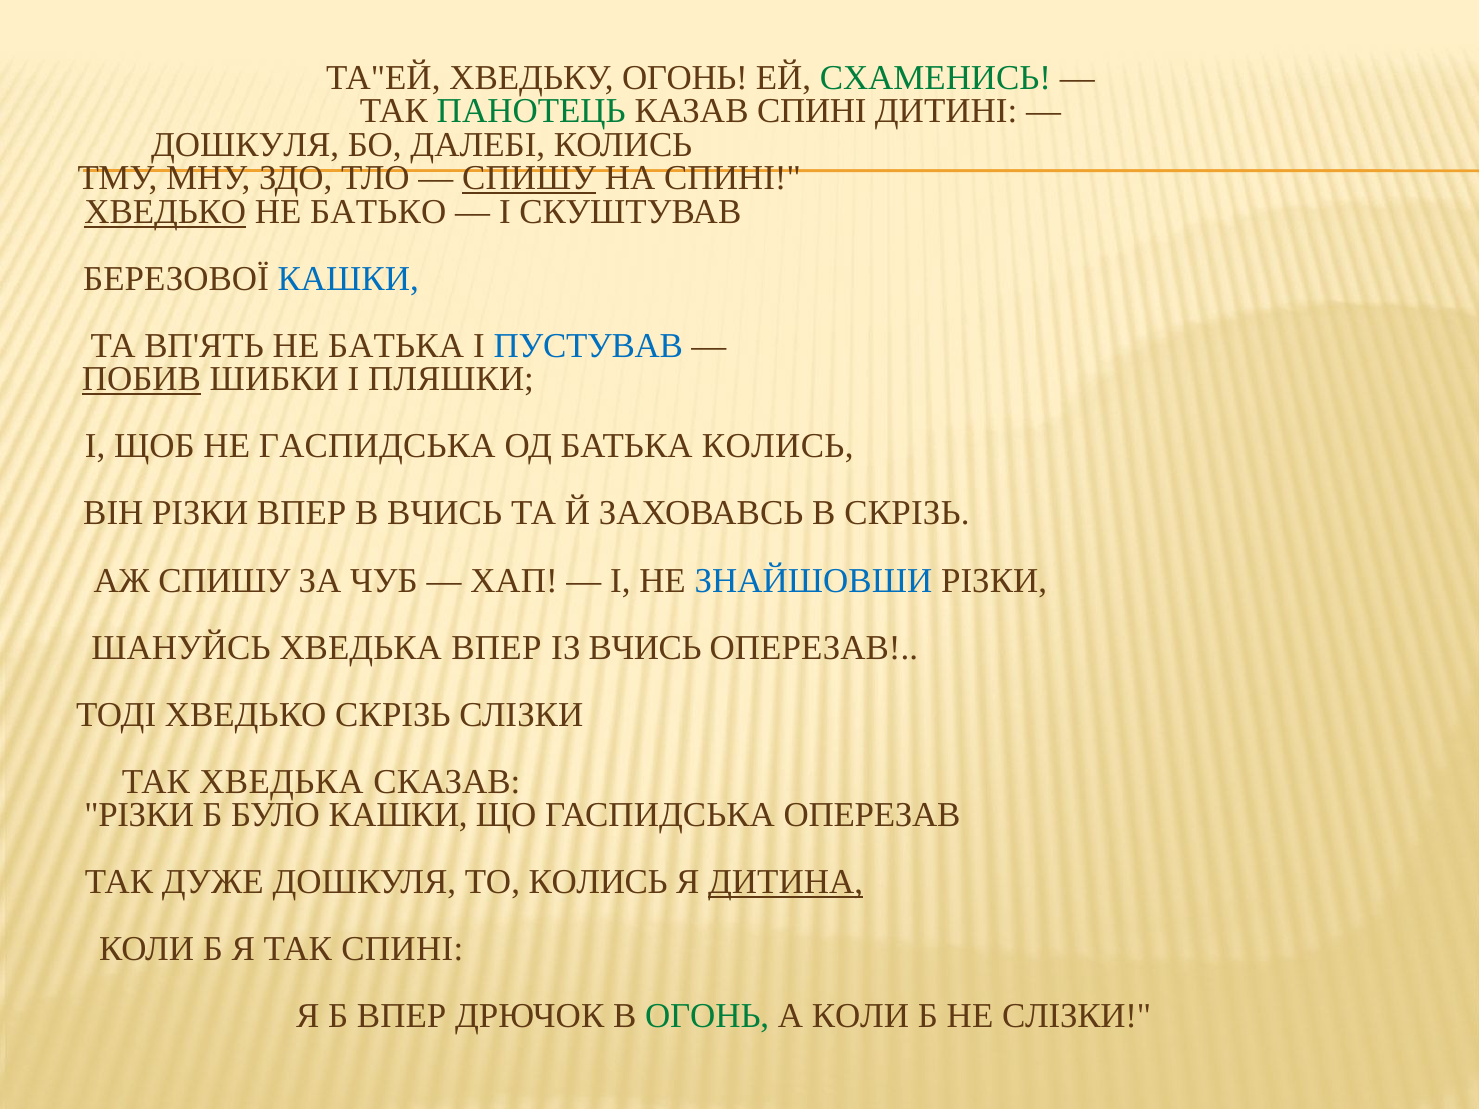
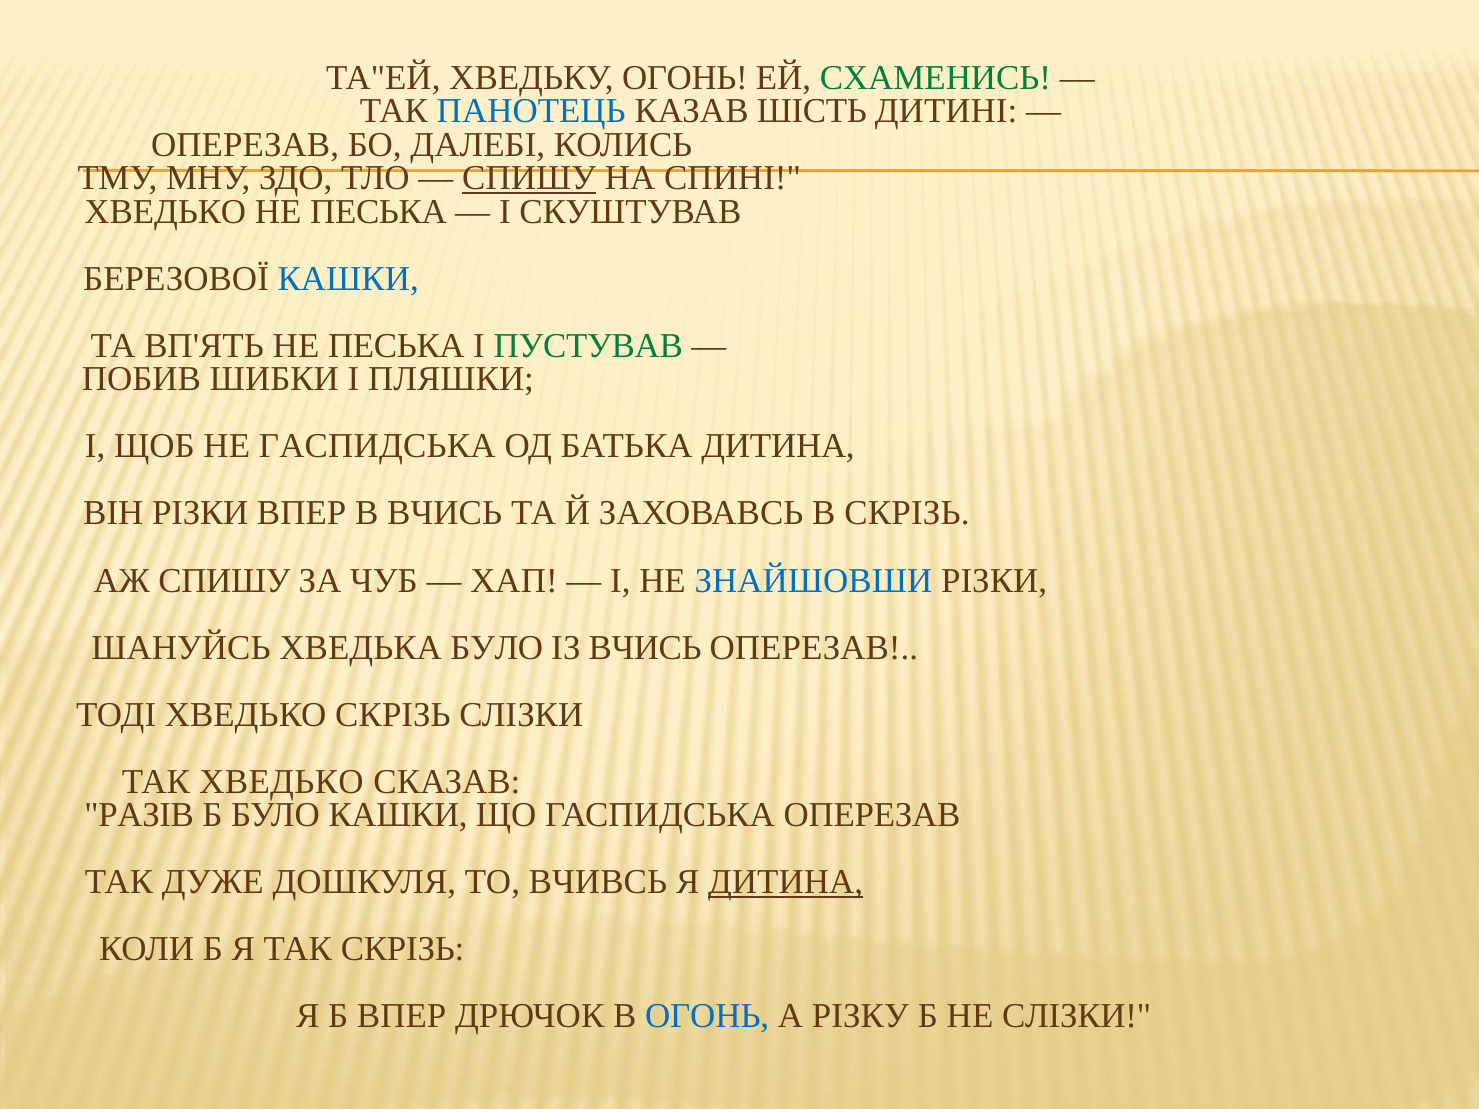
ПАНОТЕЦЬ colour: green -> blue
КАЗАВ СПИНІ: СПИНІ -> ШІСТЬ
ДОШКУЛЯ at (245, 145): ДОШКУЛЯ -> ОПЕРЕЗАВ
ХВЕДЬКО at (165, 212) underline: present -> none
БАТЬКО at (378, 212): БАТЬКО -> ПЕСЬКА
ВП'ЯТЬ НЕ БАТЬКА: БАТЬКА -> ПЕСЬКА
ПУСТУВАВ colour: blue -> green
ПОБИВ underline: present -> none
БАТЬКА КОЛИСЬ: КОЛИСЬ -> ДИТИНА
ХВЕДЬКА ВПЕР: ВПЕР -> БУЛО
ТАК ХВЕДЬКА: ХВЕДЬКА -> ХВЕДЬКО
РІЗКИ at (139, 815): РІЗКИ -> РАЗІВ
ТО КОЛИСЬ: КОЛИСЬ -> ВЧИВСЬ
ТАК СПИНІ: СПИНІ -> СКРІЗЬ
ОГОНЬ at (707, 1017) colour: green -> blue
А КОЛИ: КОЛИ -> РІЗКУ
